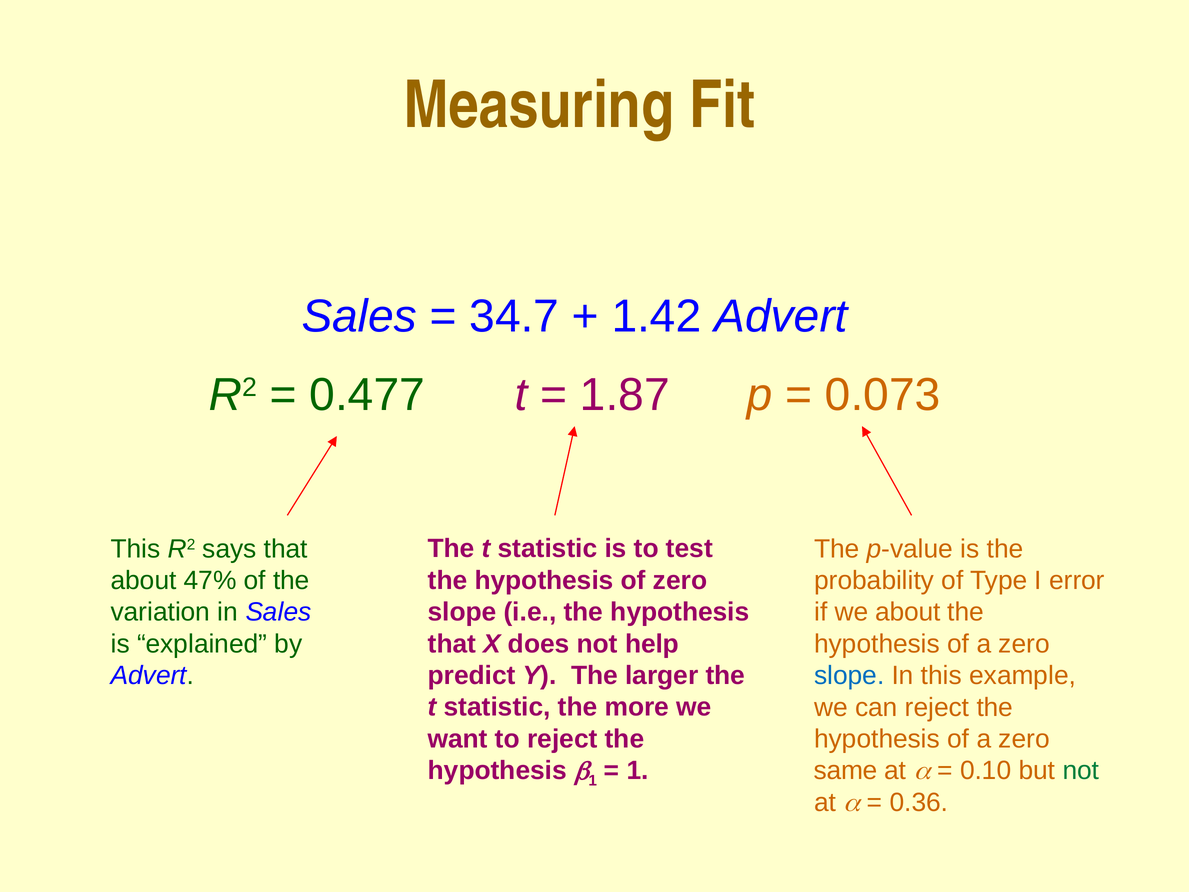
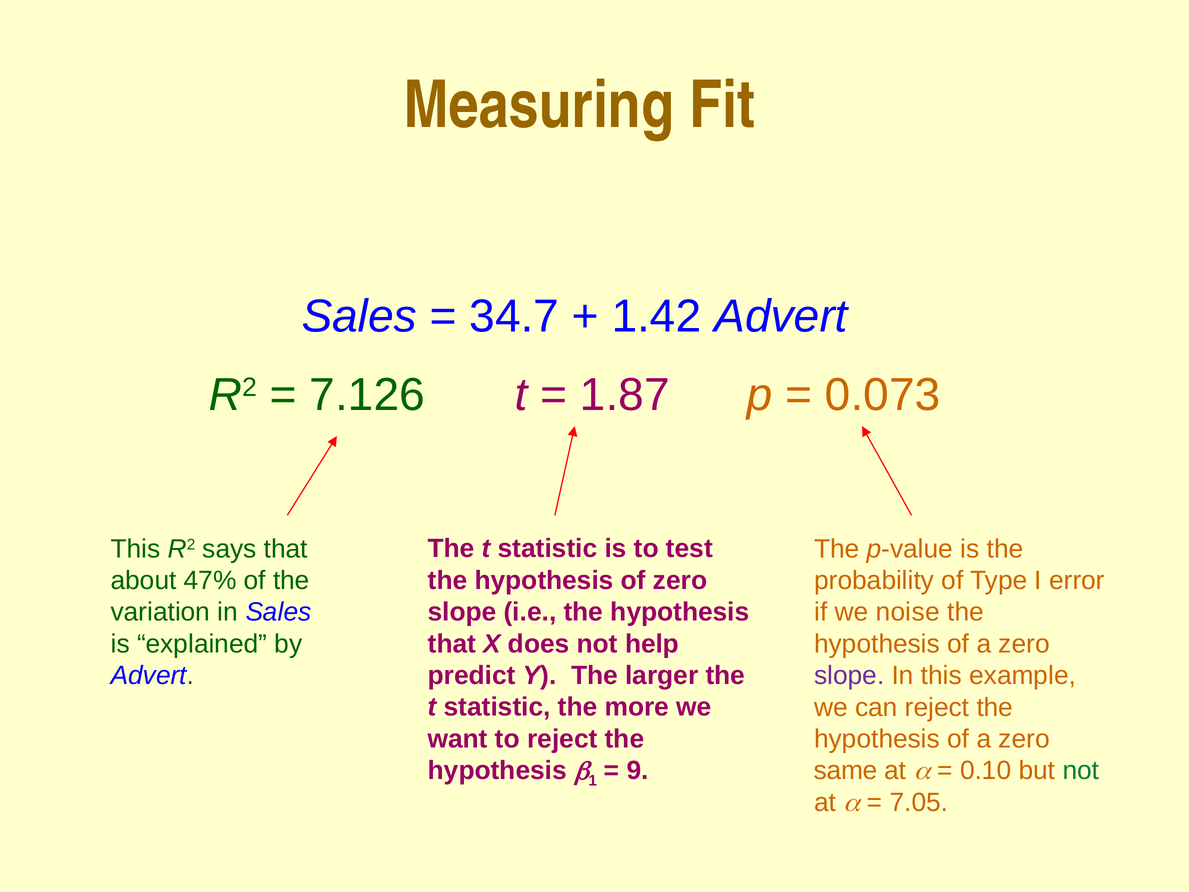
0.477: 0.477 -> 7.126
we about: about -> noise
slope at (849, 675) colour: blue -> purple
1 at (638, 770): 1 -> 9
0.36: 0.36 -> 7.05
